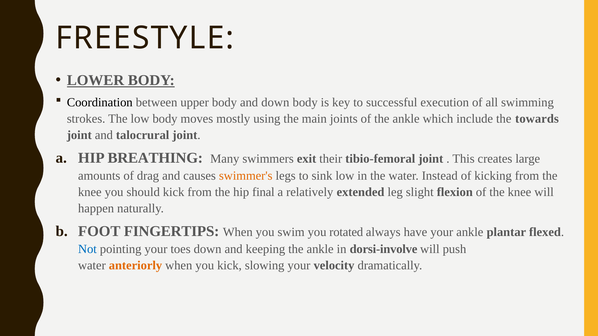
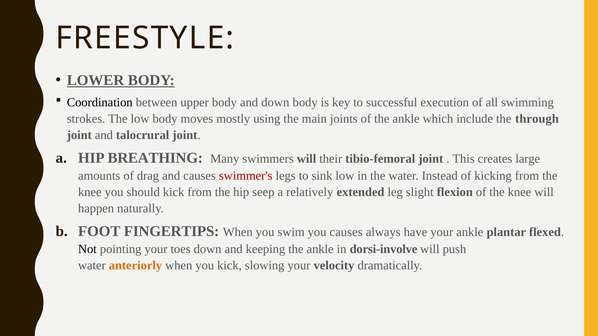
towards: towards -> through
swimmers exit: exit -> will
swimmer's colour: orange -> red
final: final -> seep
you rotated: rotated -> causes
Not colour: blue -> black
